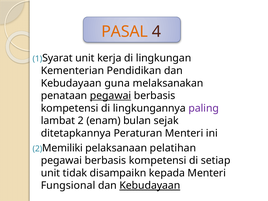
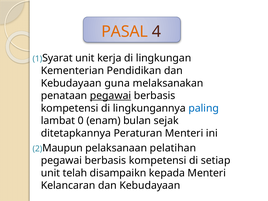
paling colour: purple -> blue
lambat 2: 2 -> 0
Memiliki: Memiliki -> Maupun
tidak: tidak -> telah
Fungsional: Fungsional -> Kelancaran
Kebudayaan at (150, 186) underline: present -> none
